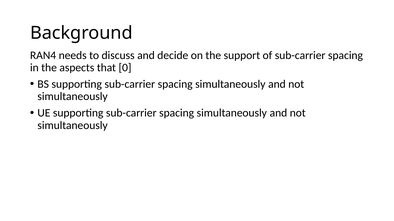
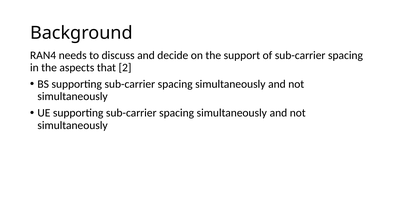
0: 0 -> 2
